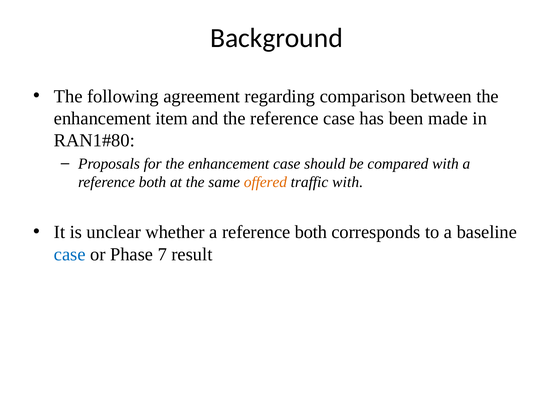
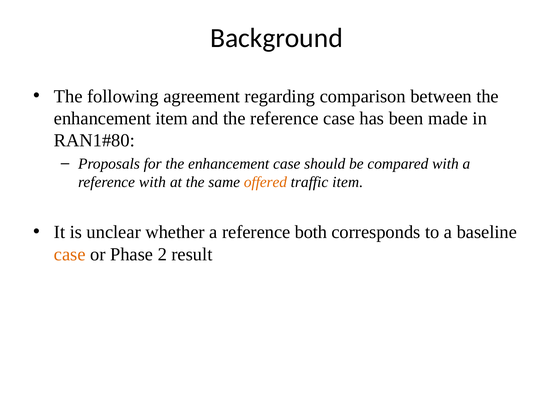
both at (152, 182): both -> with
traffic with: with -> item
case at (70, 254) colour: blue -> orange
7: 7 -> 2
